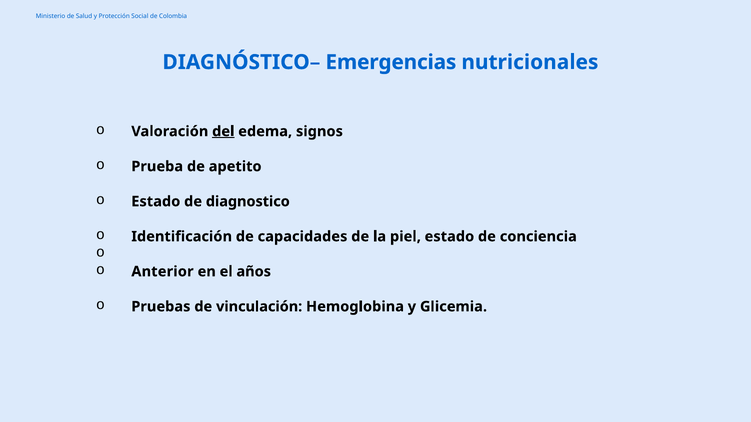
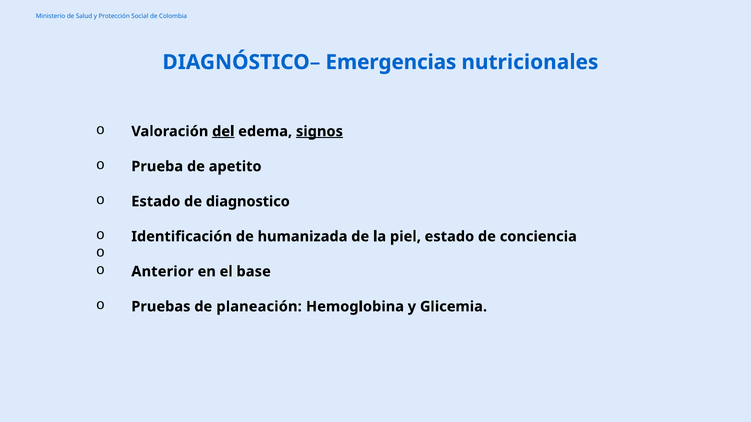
signos underline: none -> present
capacidades: capacidades -> humanizada
años: años -> base
vinculación: vinculación -> planeación
